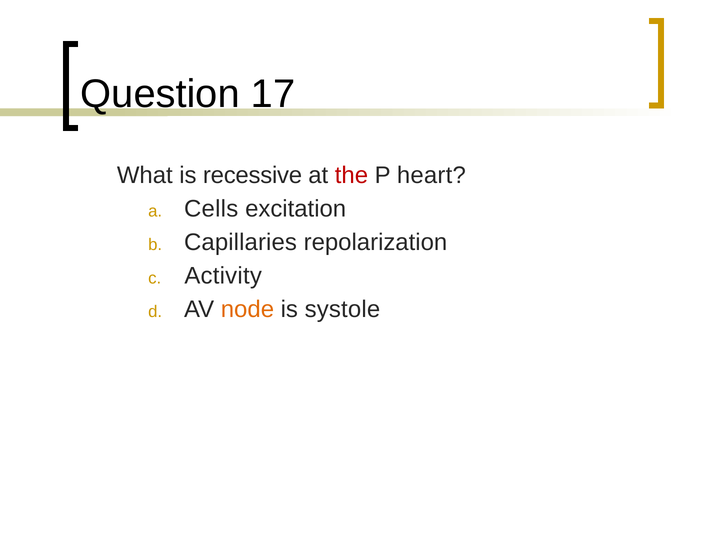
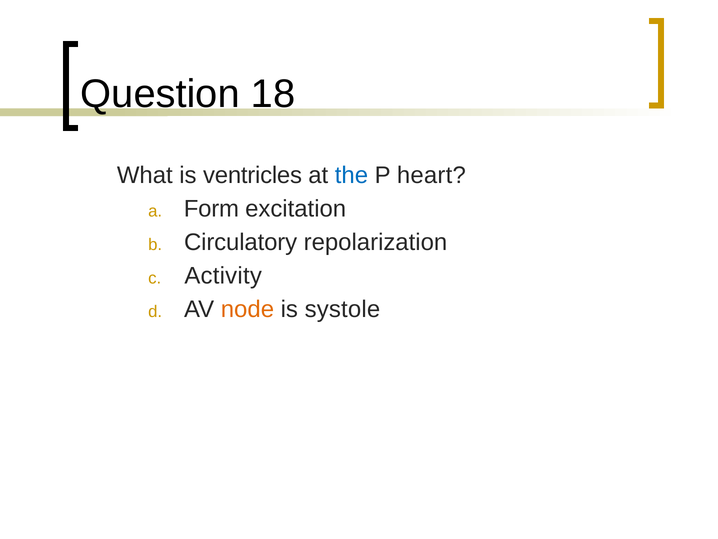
17: 17 -> 18
recessive: recessive -> ventricles
the colour: red -> blue
Cells: Cells -> Form
Capillaries: Capillaries -> Circulatory
